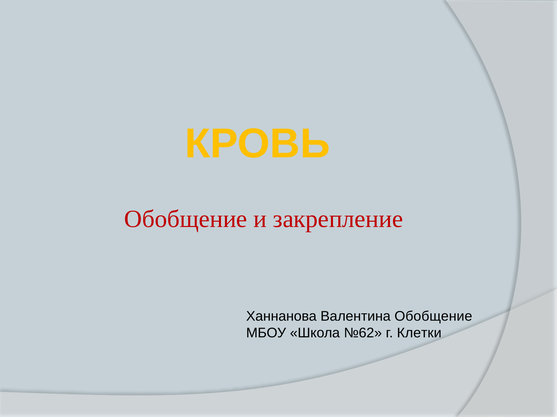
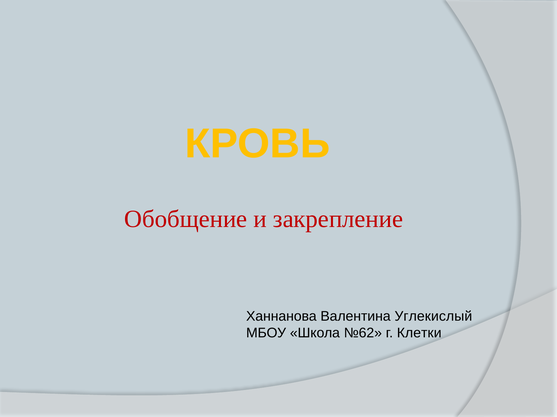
Валентина Обобщение: Обобщение -> Углекислый
